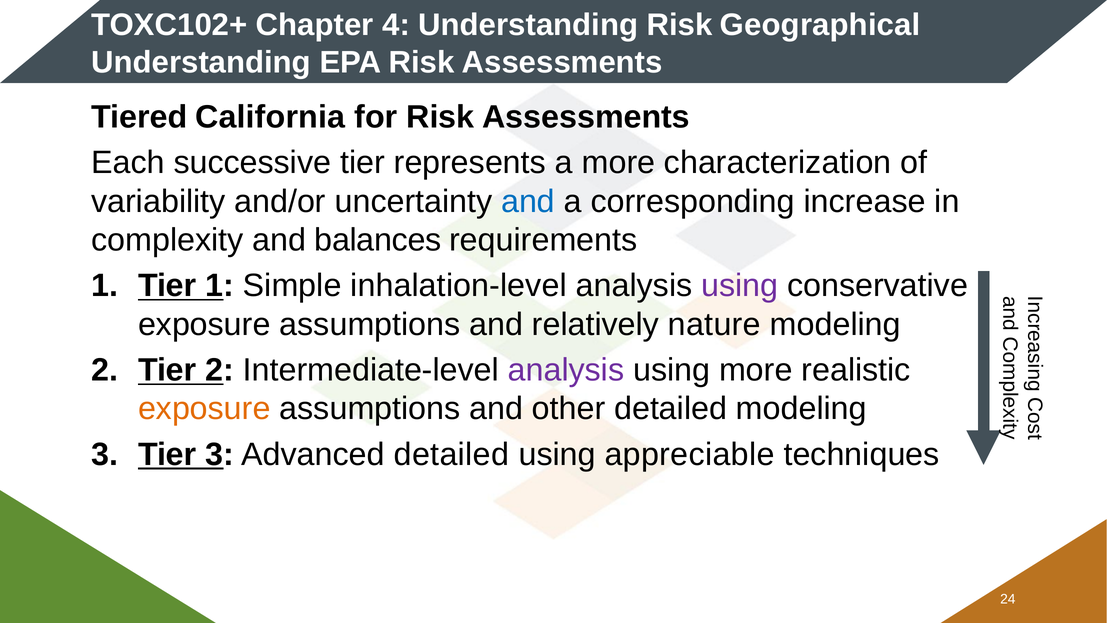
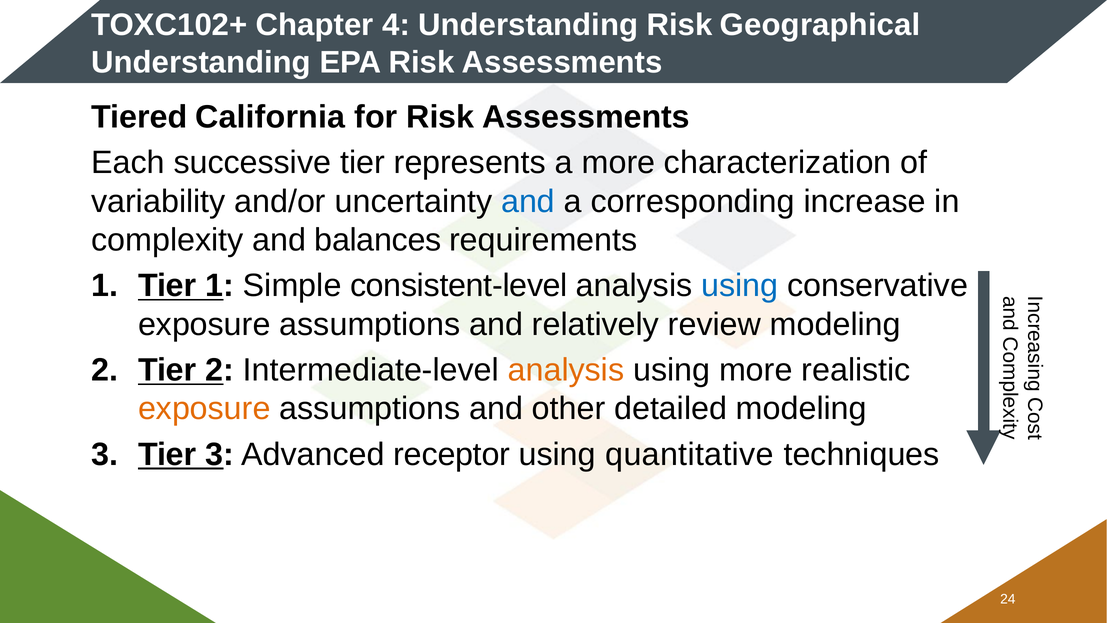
inhalation-level: inhalation-level -> consistent-level
using at (740, 286) colour: purple -> blue
nature: nature -> review
analysis at (566, 370) colour: purple -> orange
Advanced detailed: detailed -> receptor
appreciable: appreciable -> quantitative
